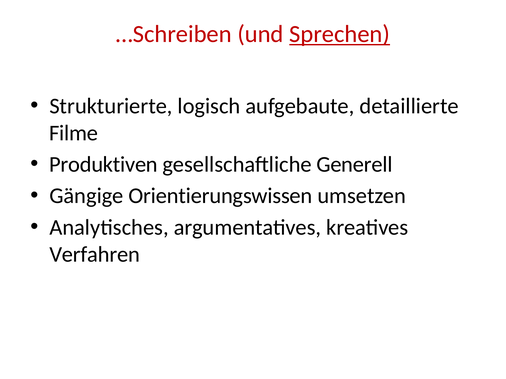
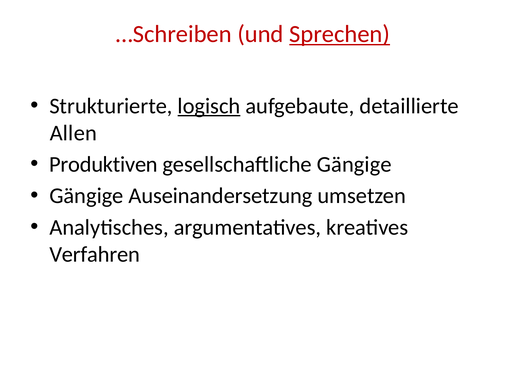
logisch underline: none -> present
Filme: Filme -> Allen
gesellschaftliche Generell: Generell -> Gängige
Orientierungswissen: Orientierungswissen -> Auseinandersetzung
